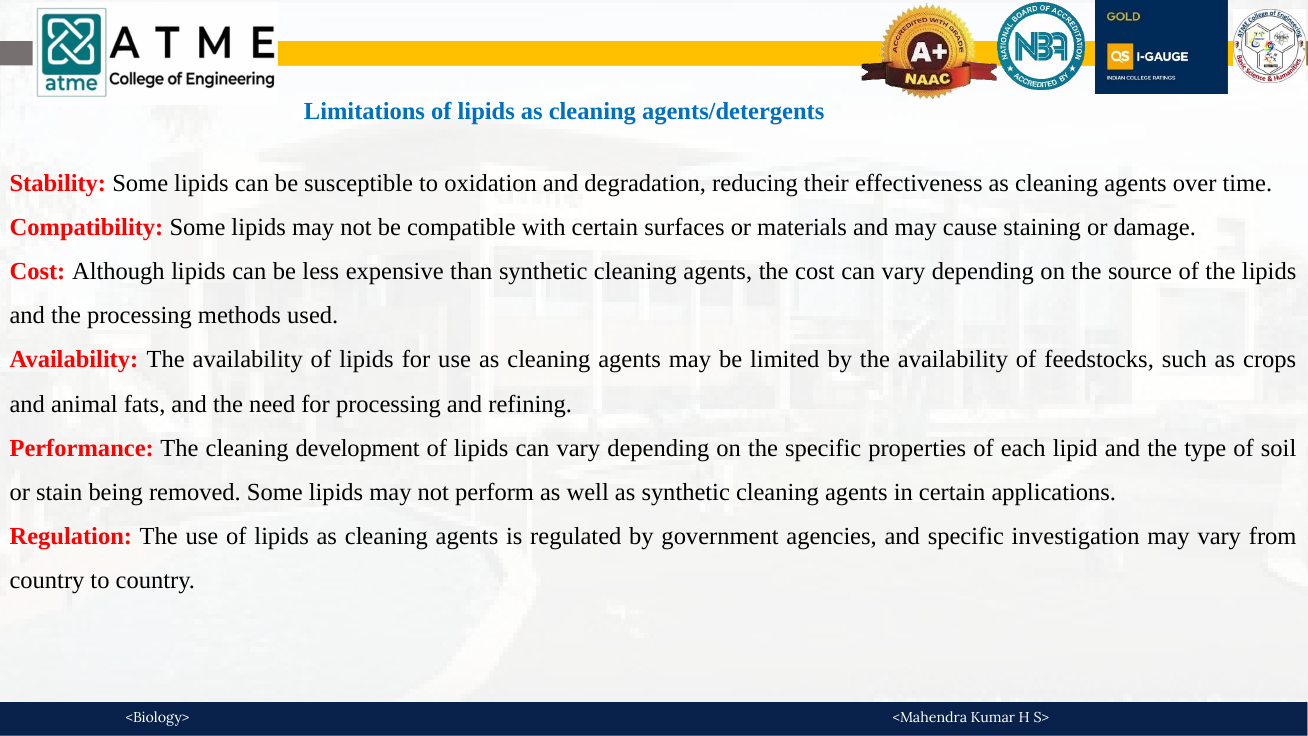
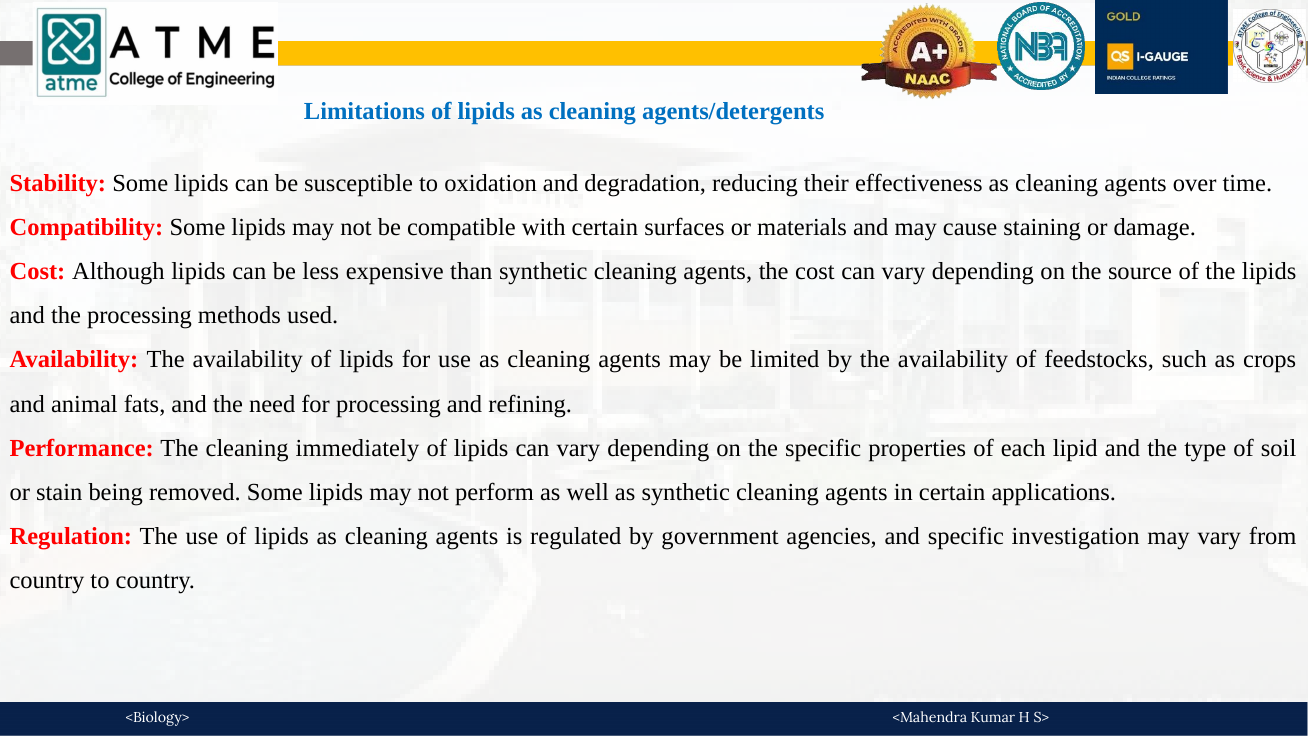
development: development -> immediately
